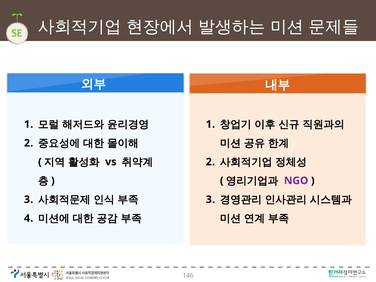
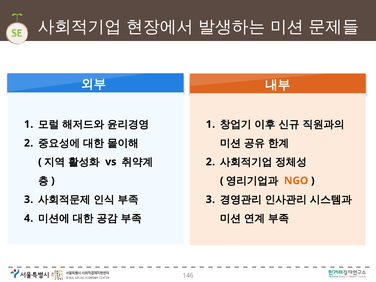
NGO colour: purple -> orange
